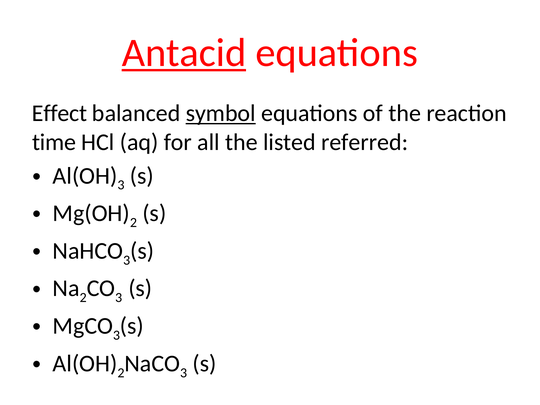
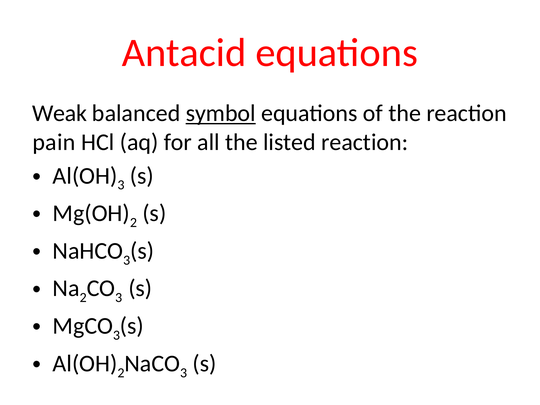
Antacid underline: present -> none
Effect: Effect -> Weak
time: time -> pain
listed referred: referred -> reaction
